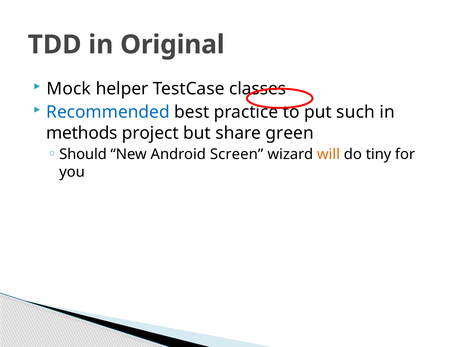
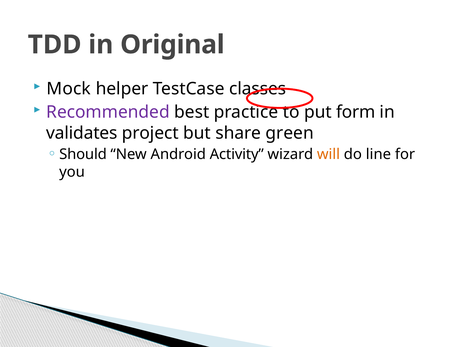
Recommended colour: blue -> purple
such: such -> form
methods: methods -> validates
Screen: Screen -> Activity
tiny: tiny -> line
